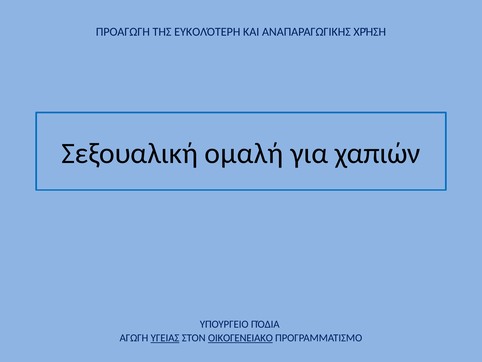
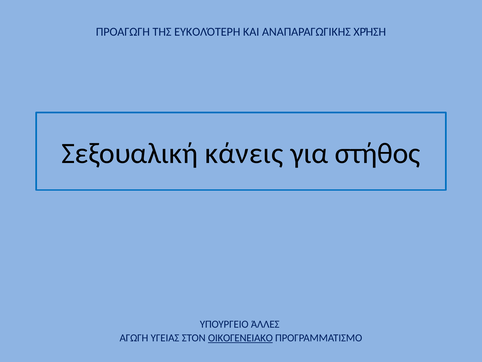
ομαλή: ομαλή -> κάνεις
χαπιών: χαπιών -> στήθος
ΠΌΔΙΑ: ΠΌΔΙΑ -> ΆΛΛΕΣ
ΥΓΕΙΑΣ underline: present -> none
